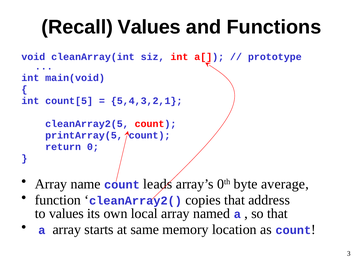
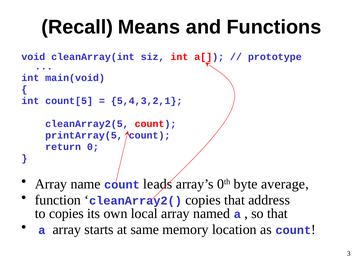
Recall Values: Values -> Means
to values: values -> copies
